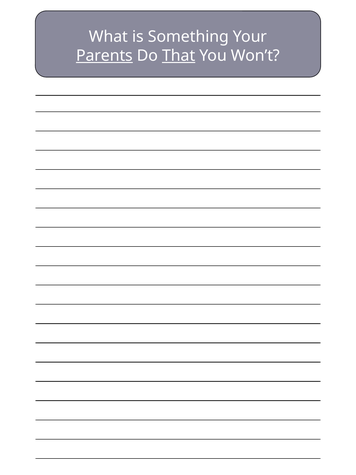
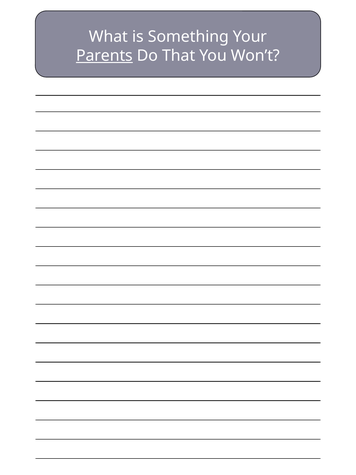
That underline: present -> none
